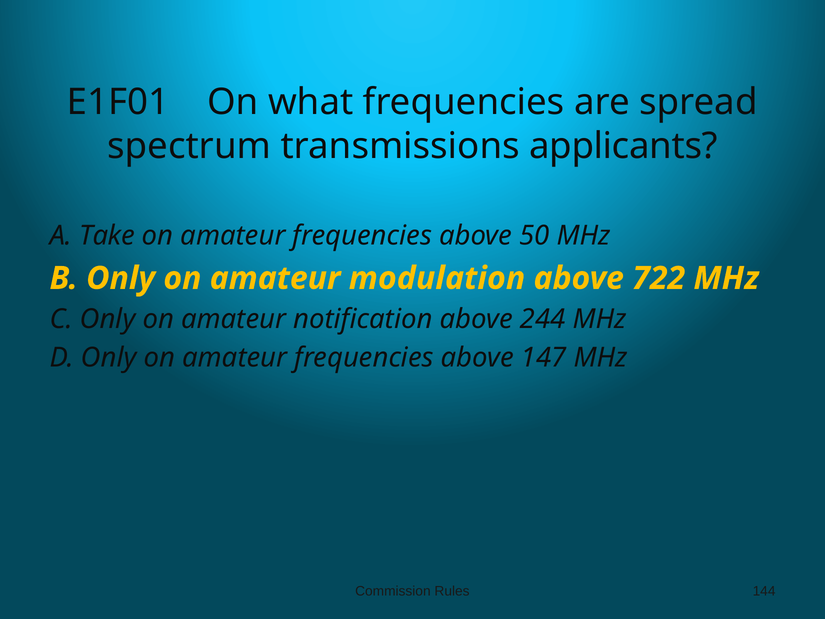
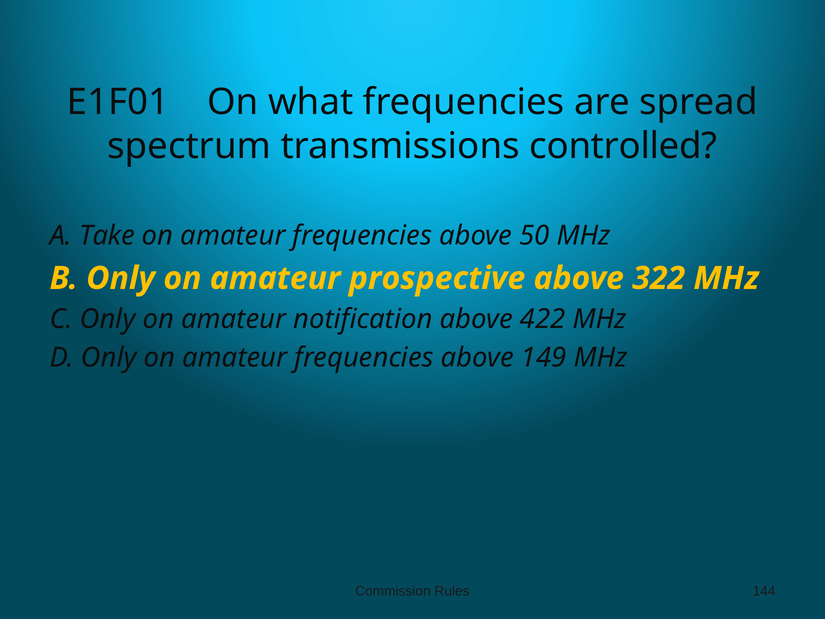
applicants: applicants -> controlled
modulation: modulation -> prospective
722: 722 -> 322
244: 244 -> 422
147: 147 -> 149
